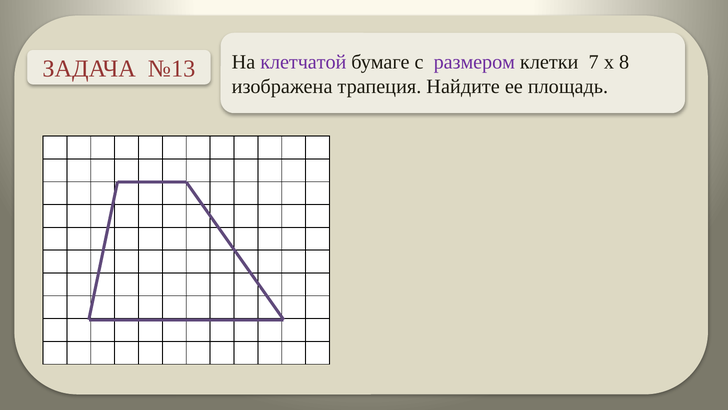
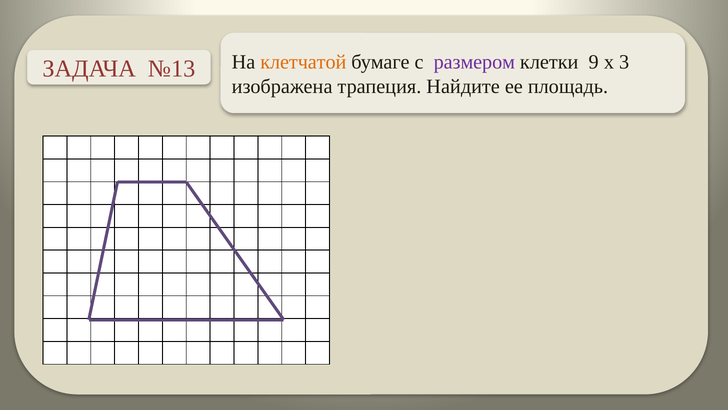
клетчатой colour: purple -> orange
7: 7 -> 9
8: 8 -> 3
